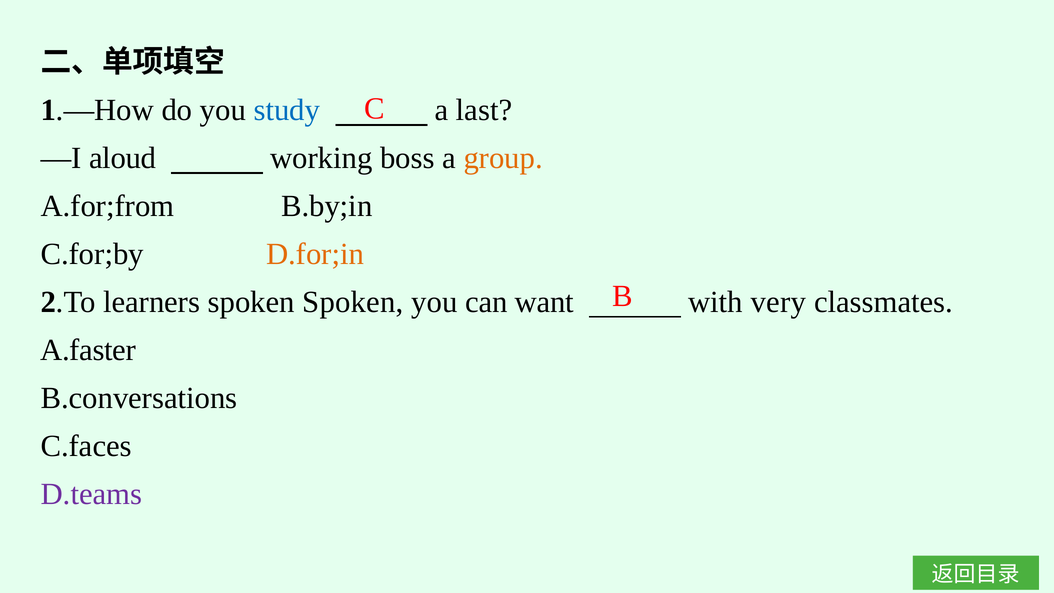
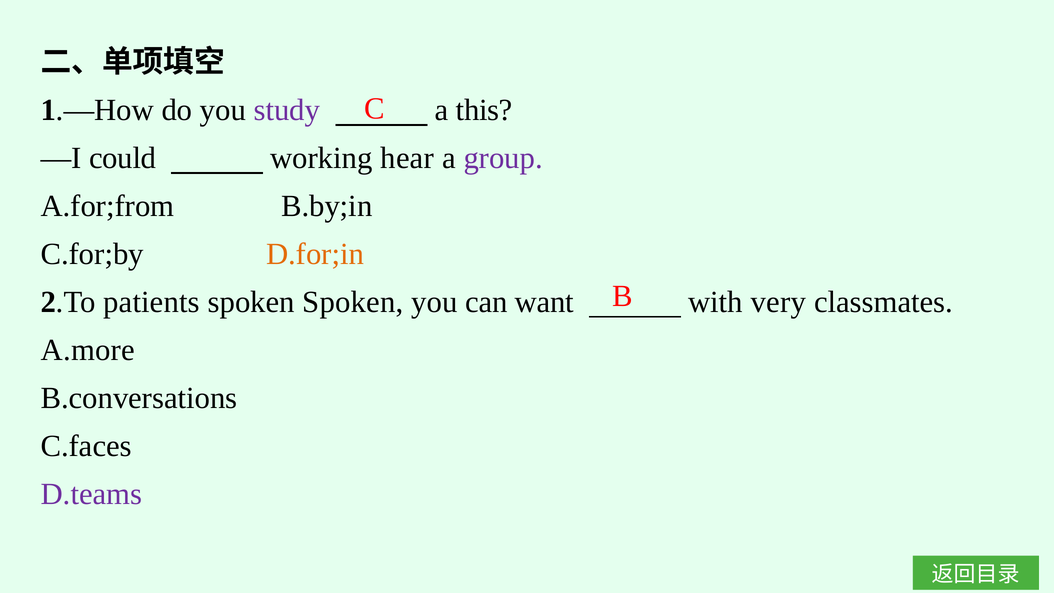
study colour: blue -> purple
last: last -> this
aloud: aloud -> could
boss: boss -> hear
group colour: orange -> purple
learners: learners -> patients
A.faster: A.faster -> A.more
